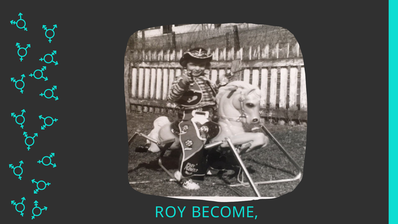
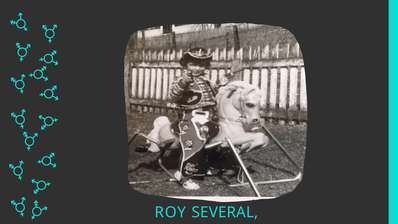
BECOME: BECOME -> SEVERAL
